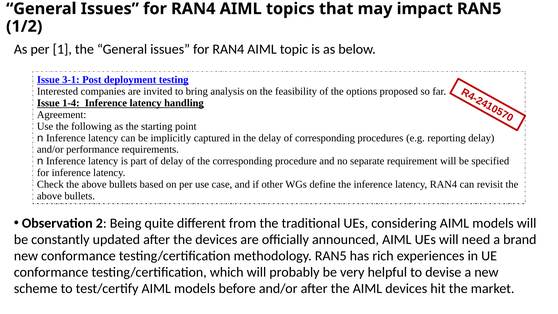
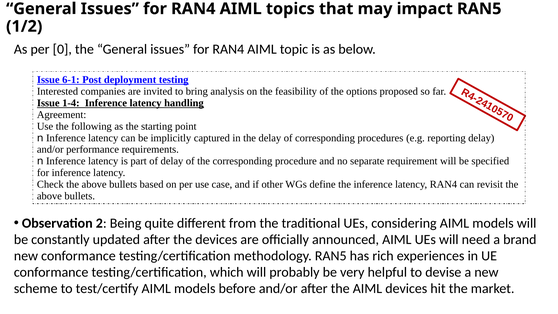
per 1: 1 -> 0
3-1: 3-1 -> 6-1
